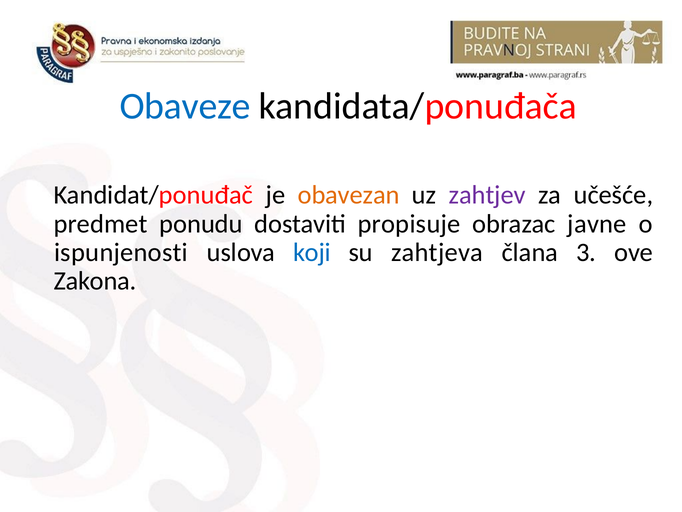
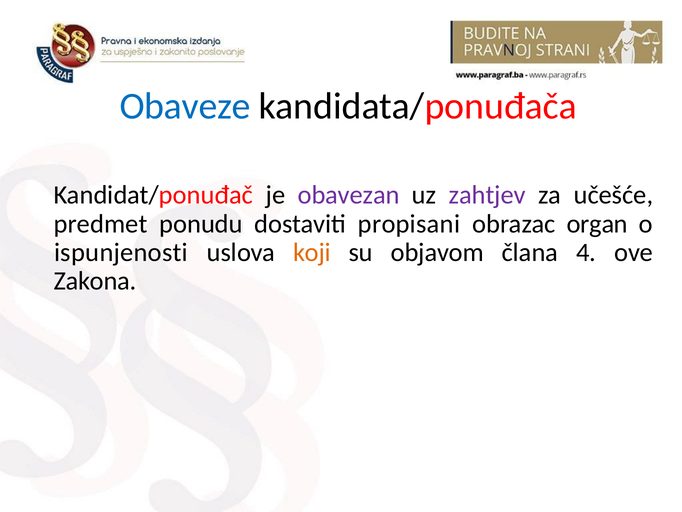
obavezan colour: orange -> purple
propisuje: propisuje -> propisani
javne: javne -> organ
koji colour: blue -> orange
zahtjeva: zahtjeva -> objavom
3: 3 -> 4
